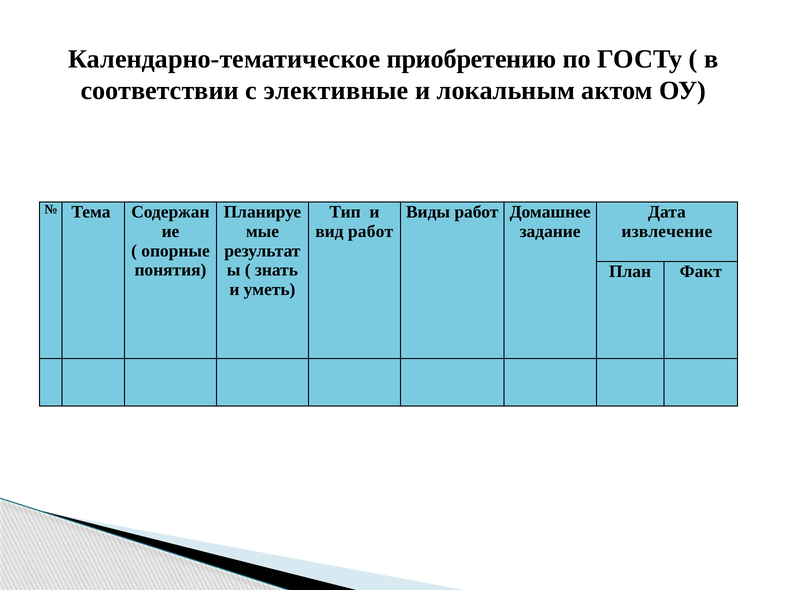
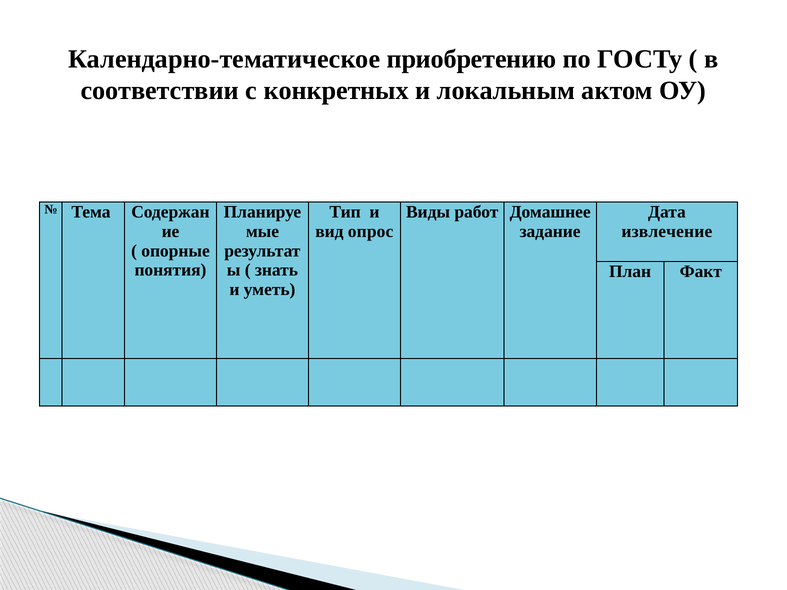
элективные: элективные -> конкретных
вид работ: работ -> опрос
